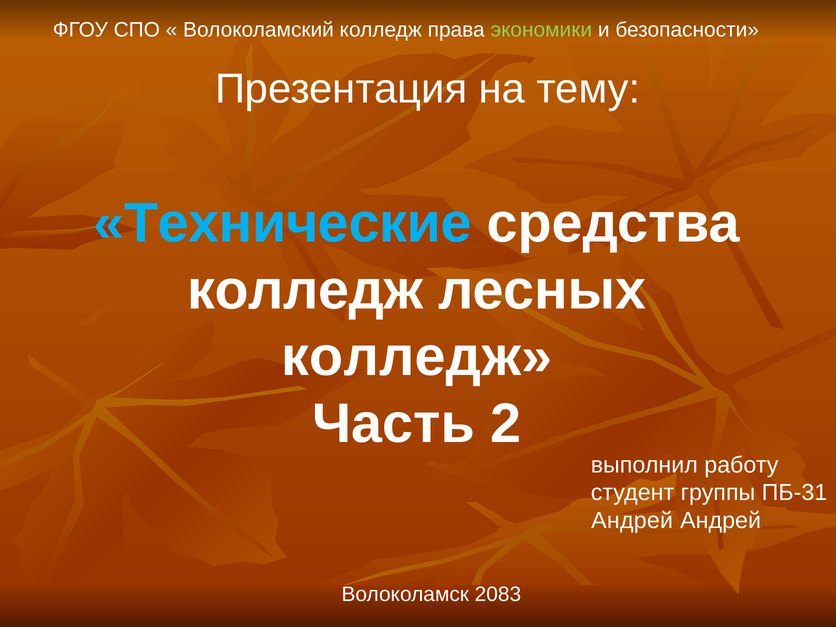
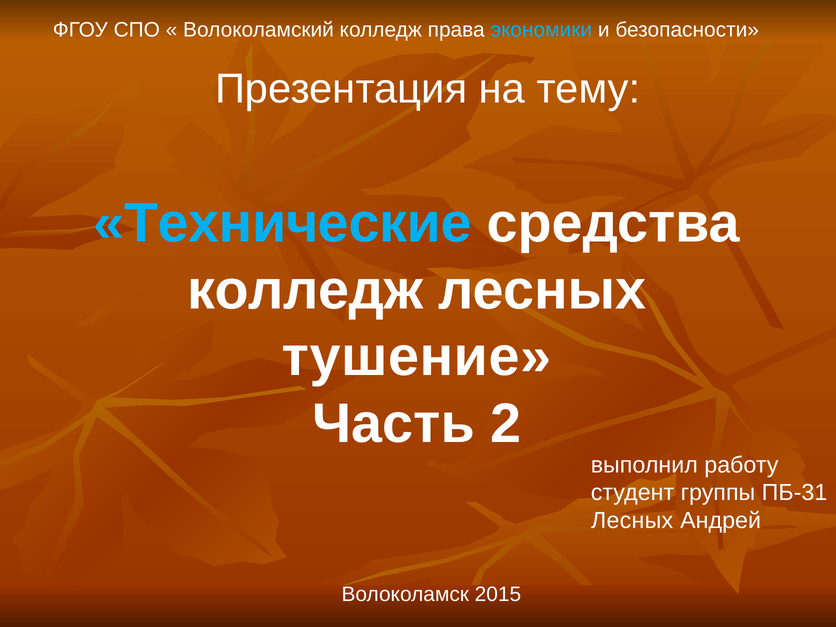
экономики colour: light green -> light blue
колледж at (417, 357): колледж -> тушение
Андрей at (632, 521): Андрей -> Лесных
2083: 2083 -> 2015
